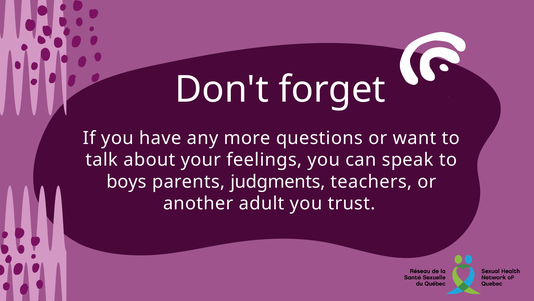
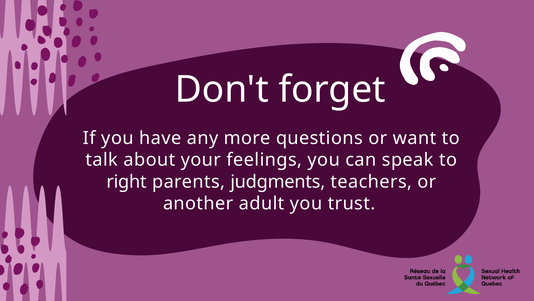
boys: boys -> right
